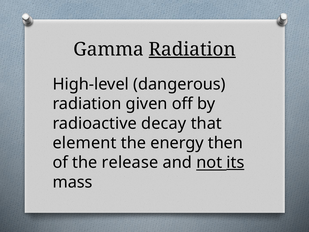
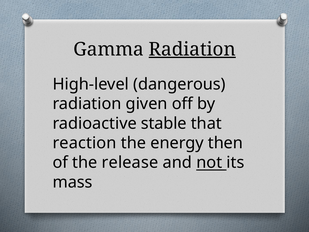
decay: decay -> stable
element: element -> reaction
its underline: present -> none
